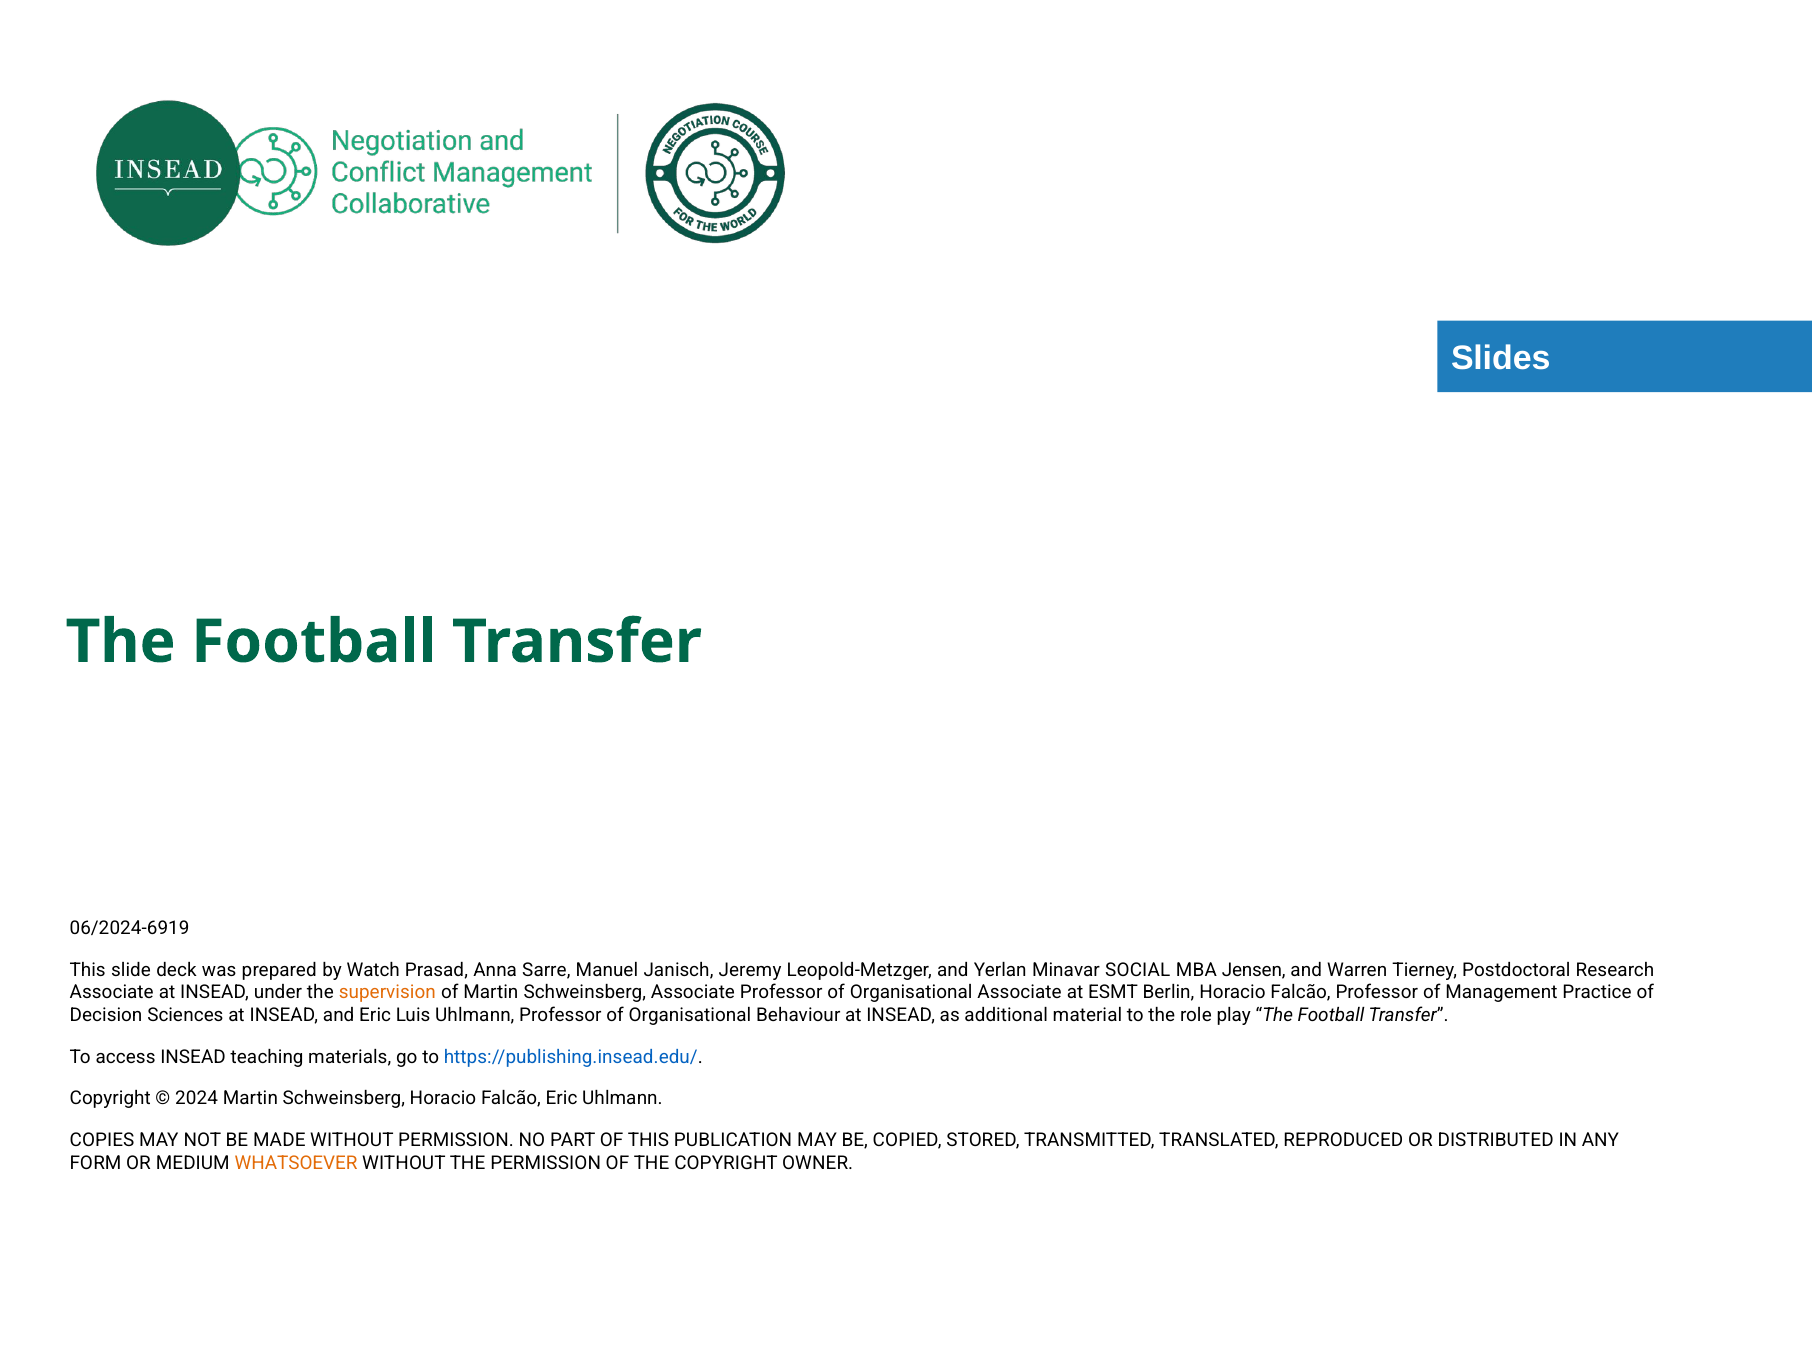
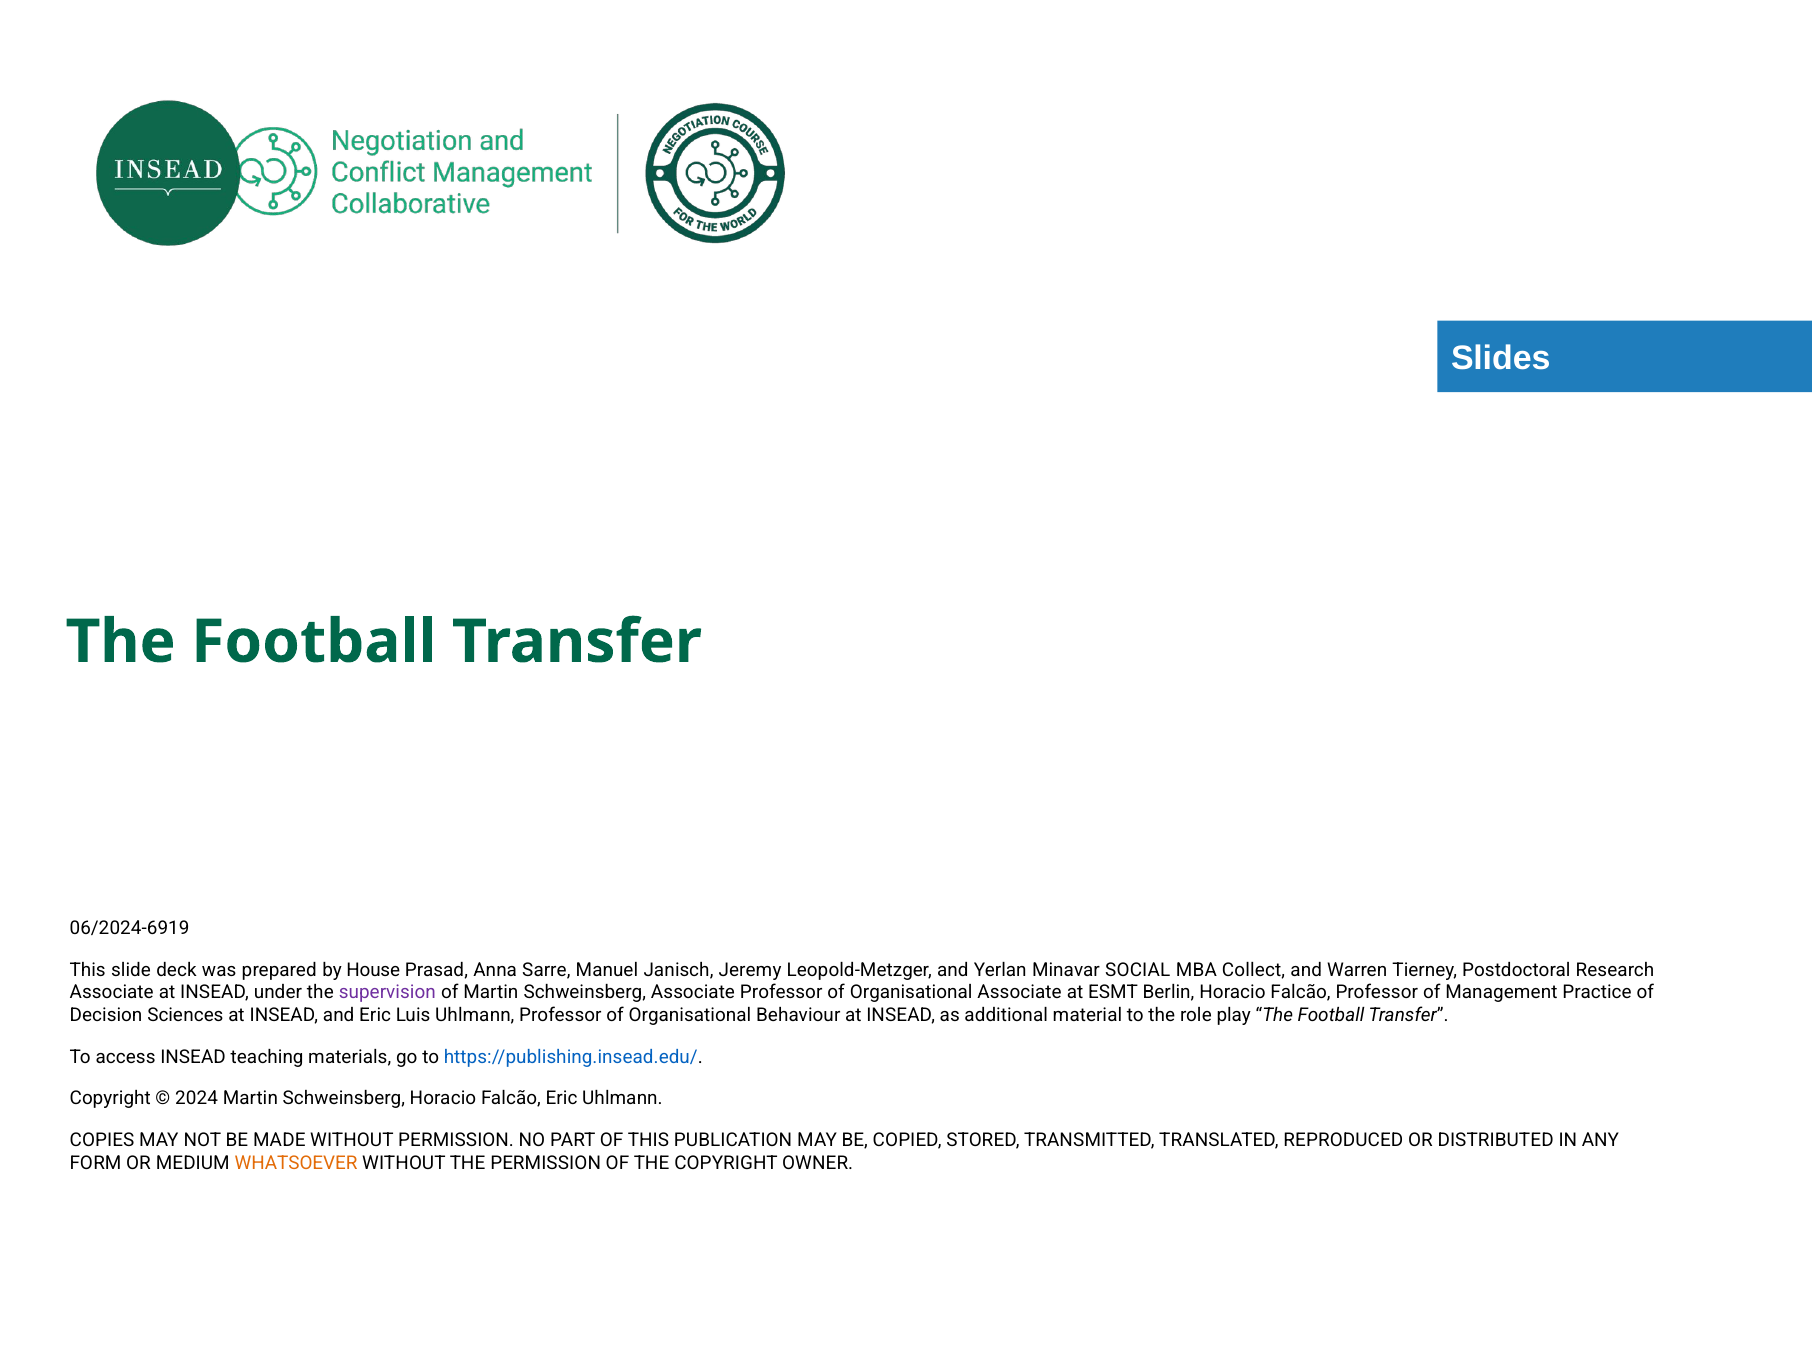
Watch: Watch -> House
Jensen: Jensen -> Collect
supervision colour: orange -> purple
